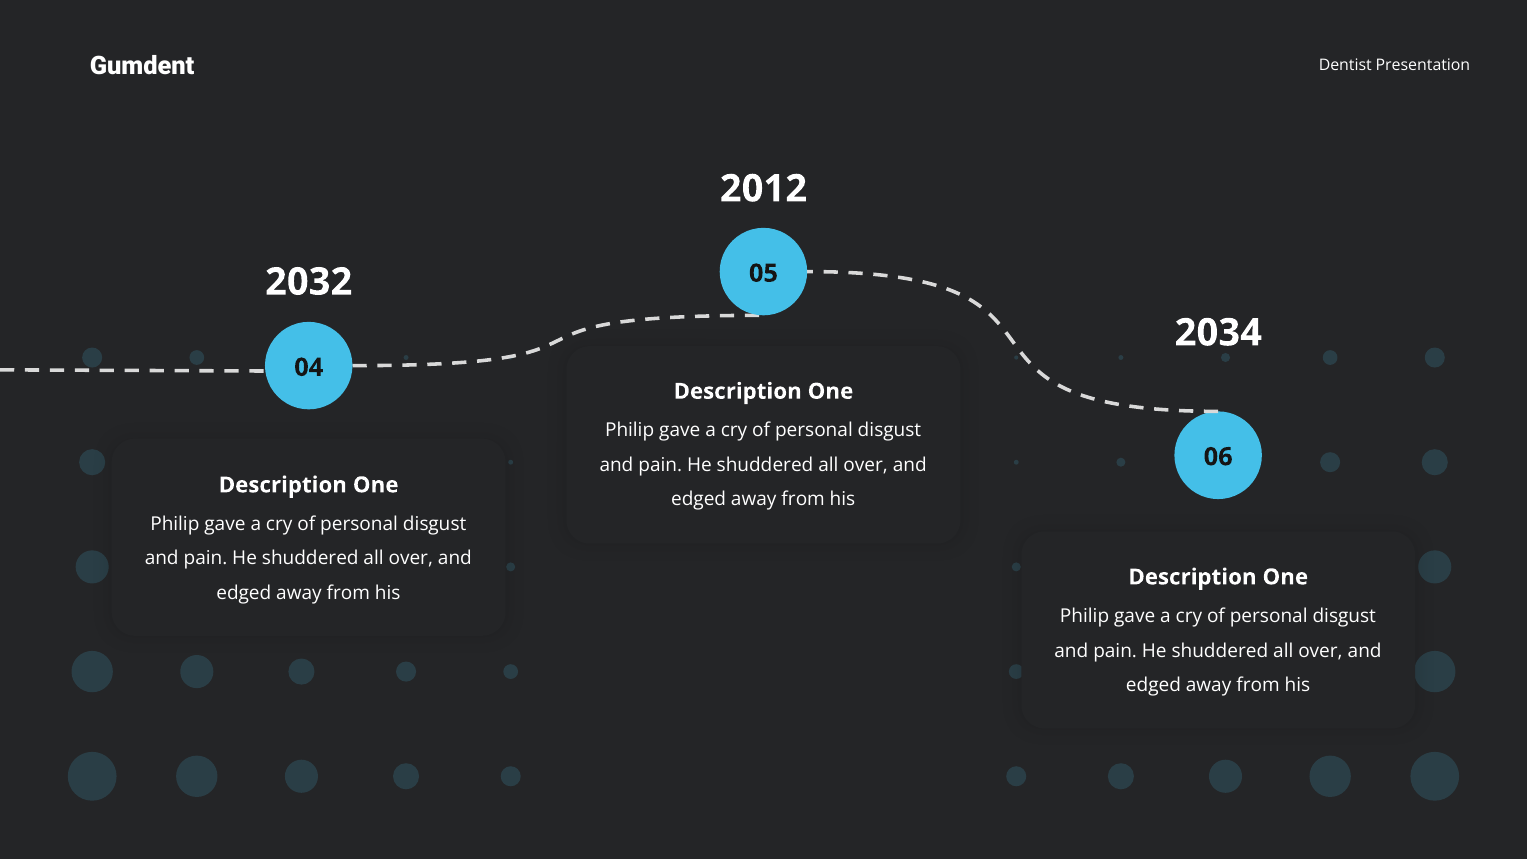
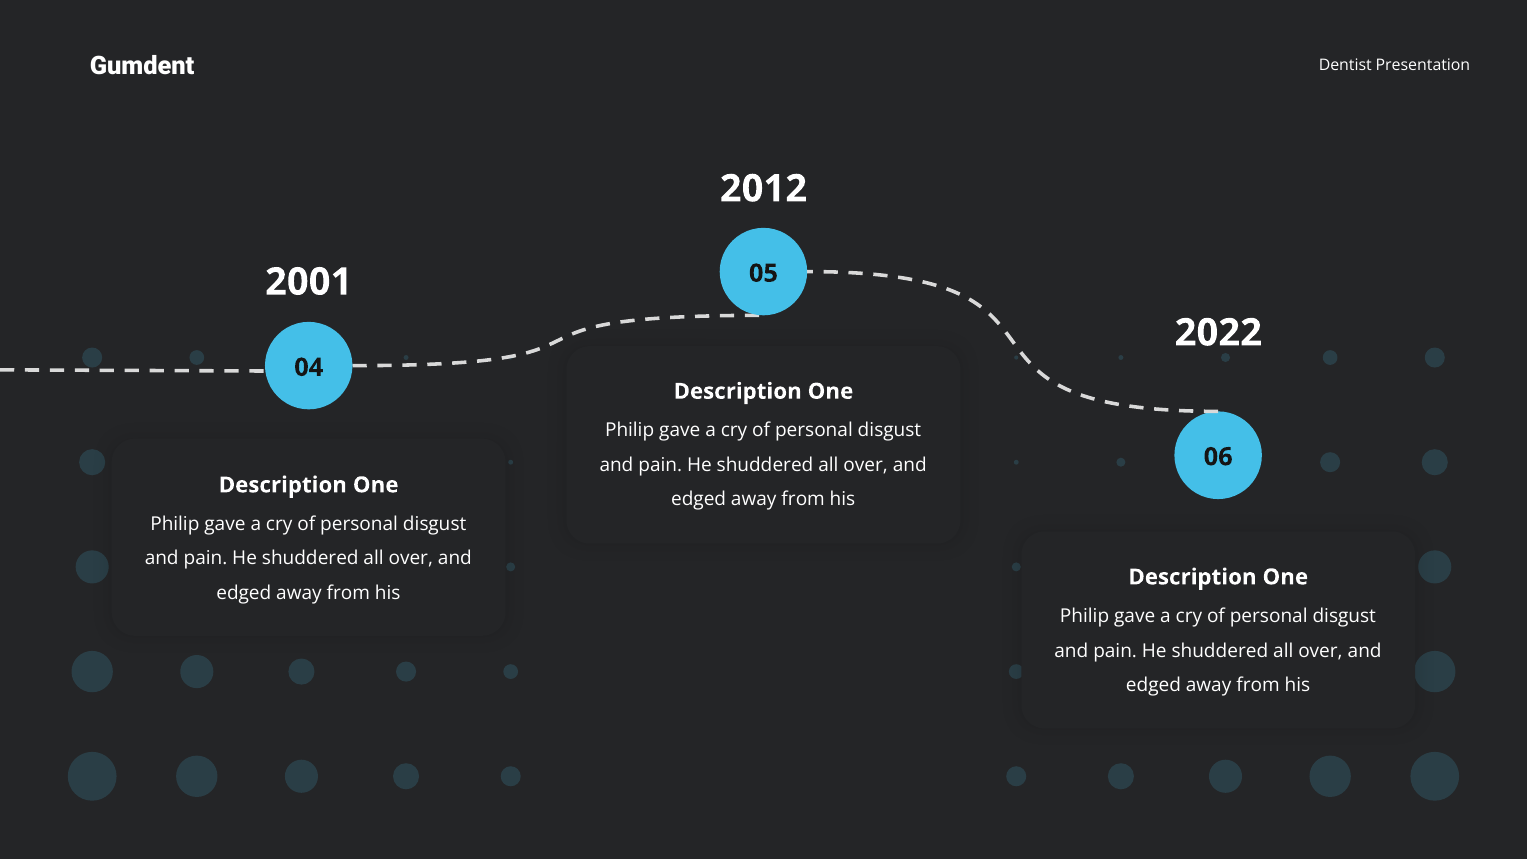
2032: 2032 -> 2001
2034: 2034 -> 2022
